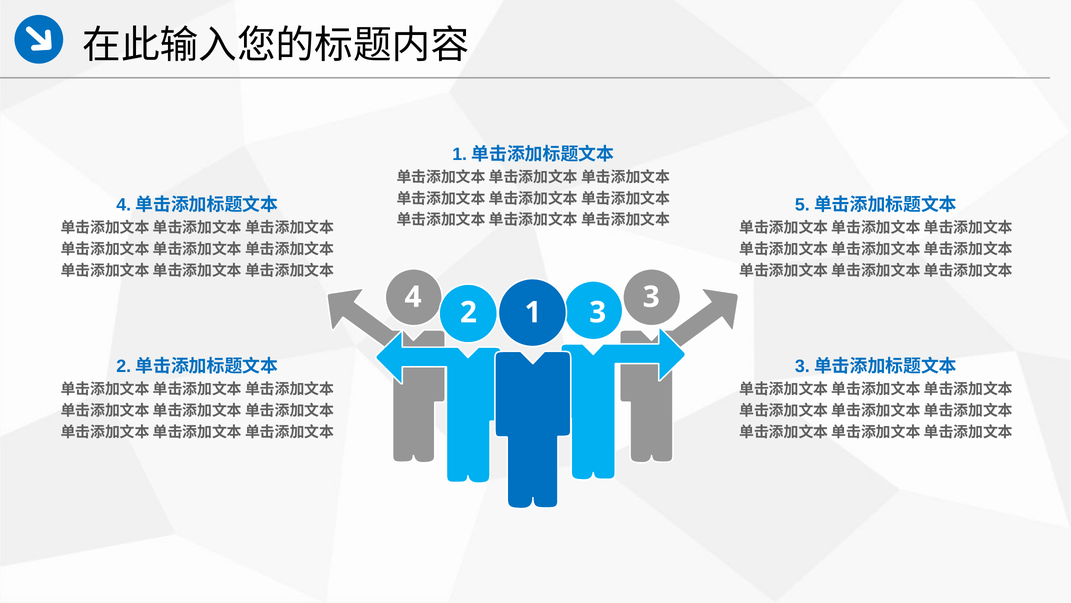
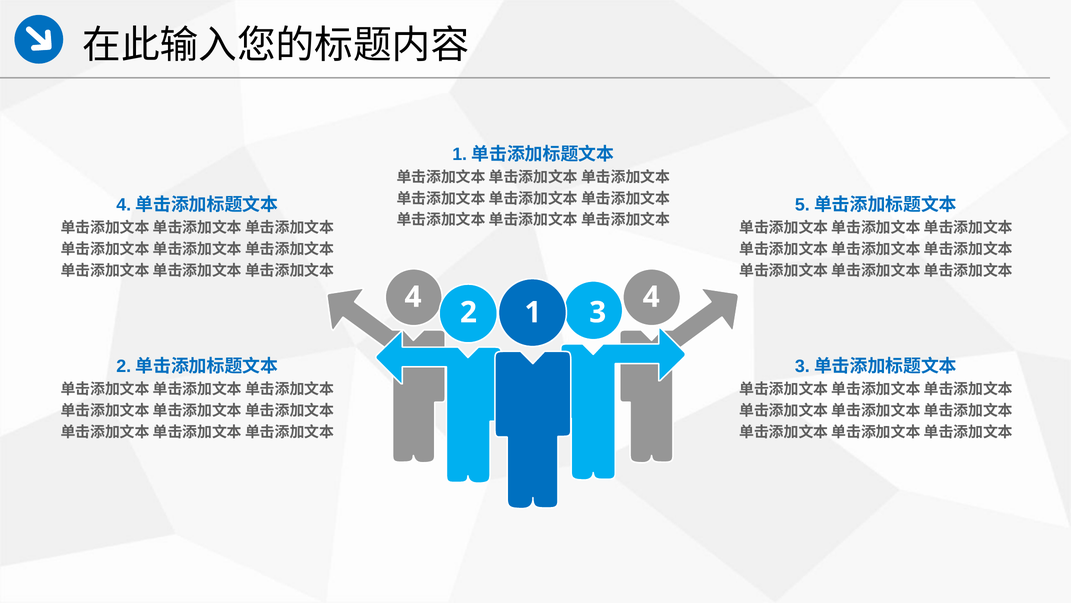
4 3: 3 -> 4
